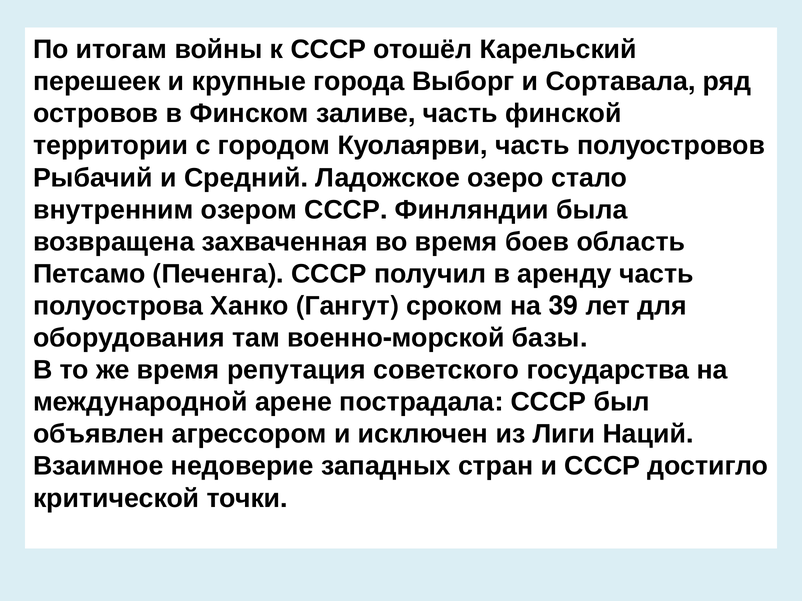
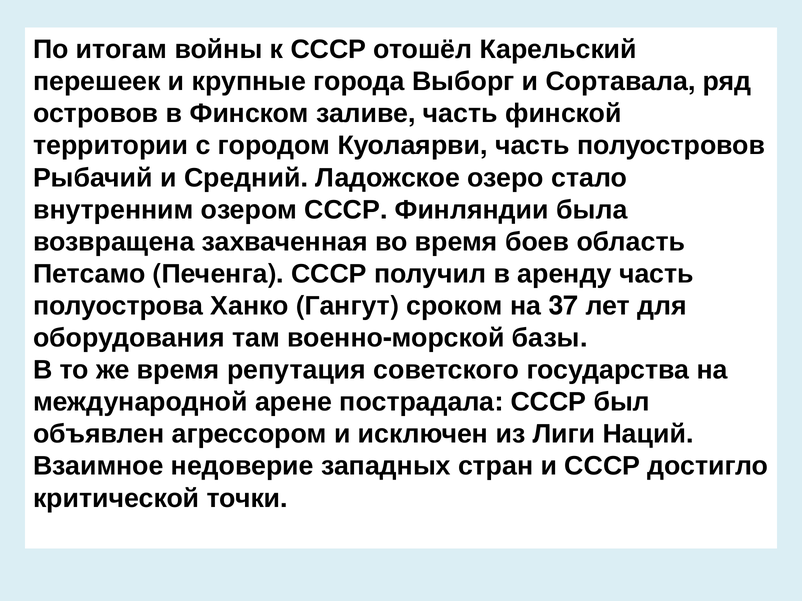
39: 39 -> 37
